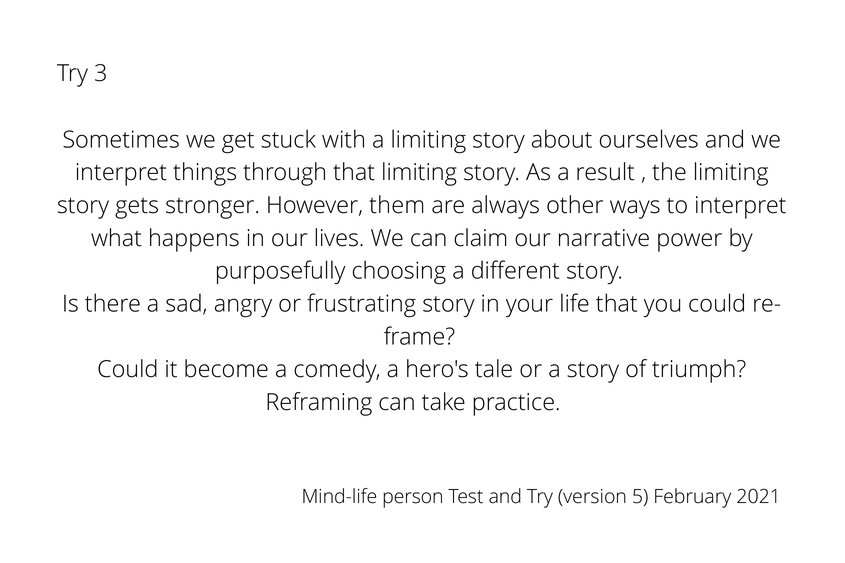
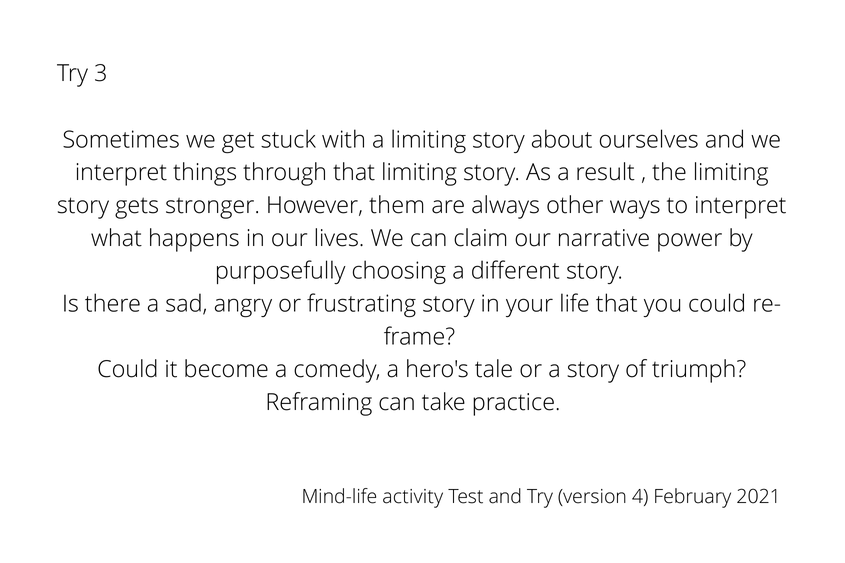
person: person -> activity
5: 5 -> 4
